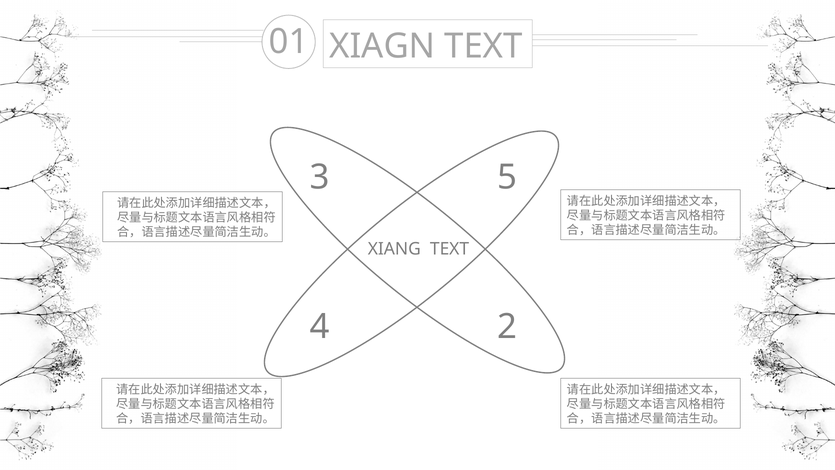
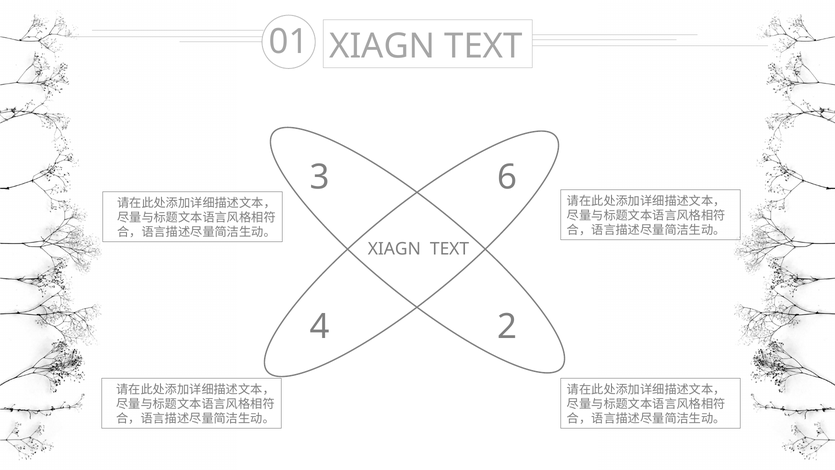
5: 5 -> 6
XIANG at (394, 249): XIANG -> XIAGN
